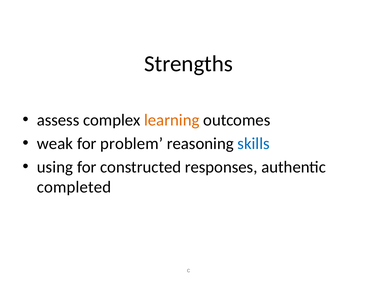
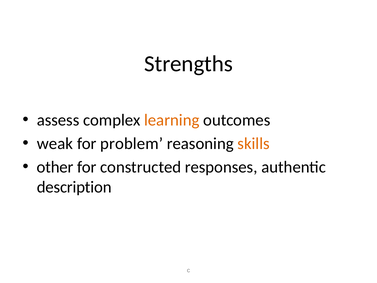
skills colour: blue -> orange
using: using -> other
completed: completed -> description
